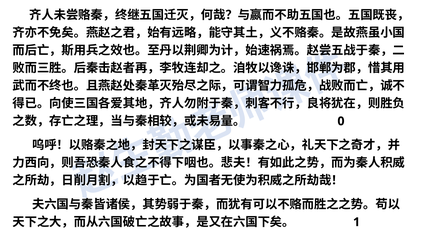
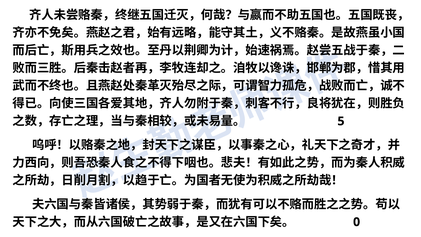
0: 0 -> 5
1: 1 -> 0
